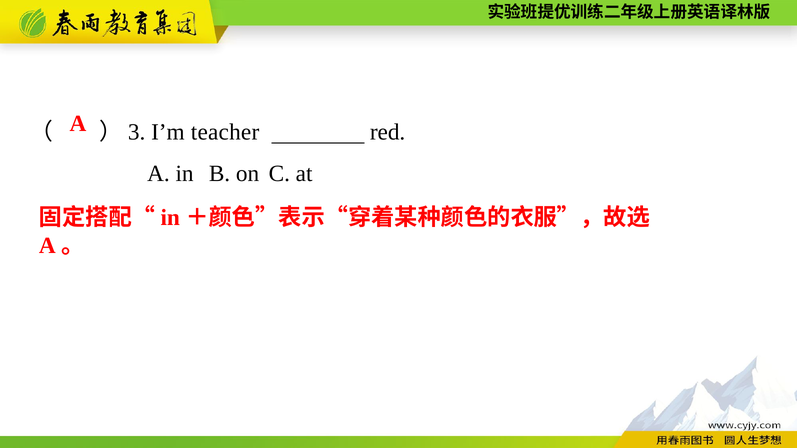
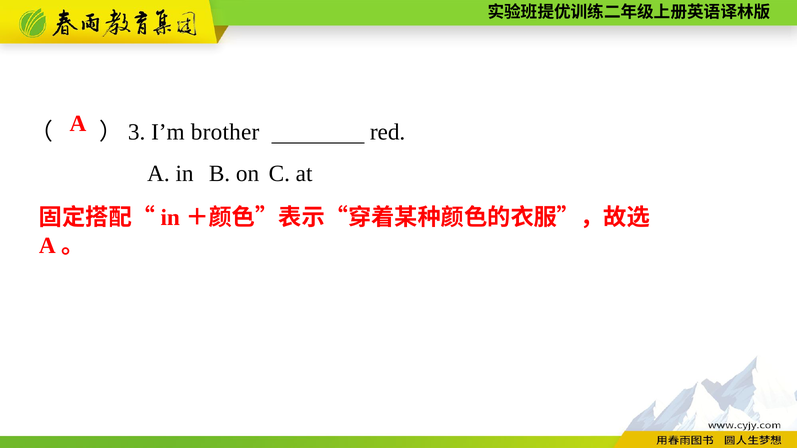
teacher: teacher -> brother
